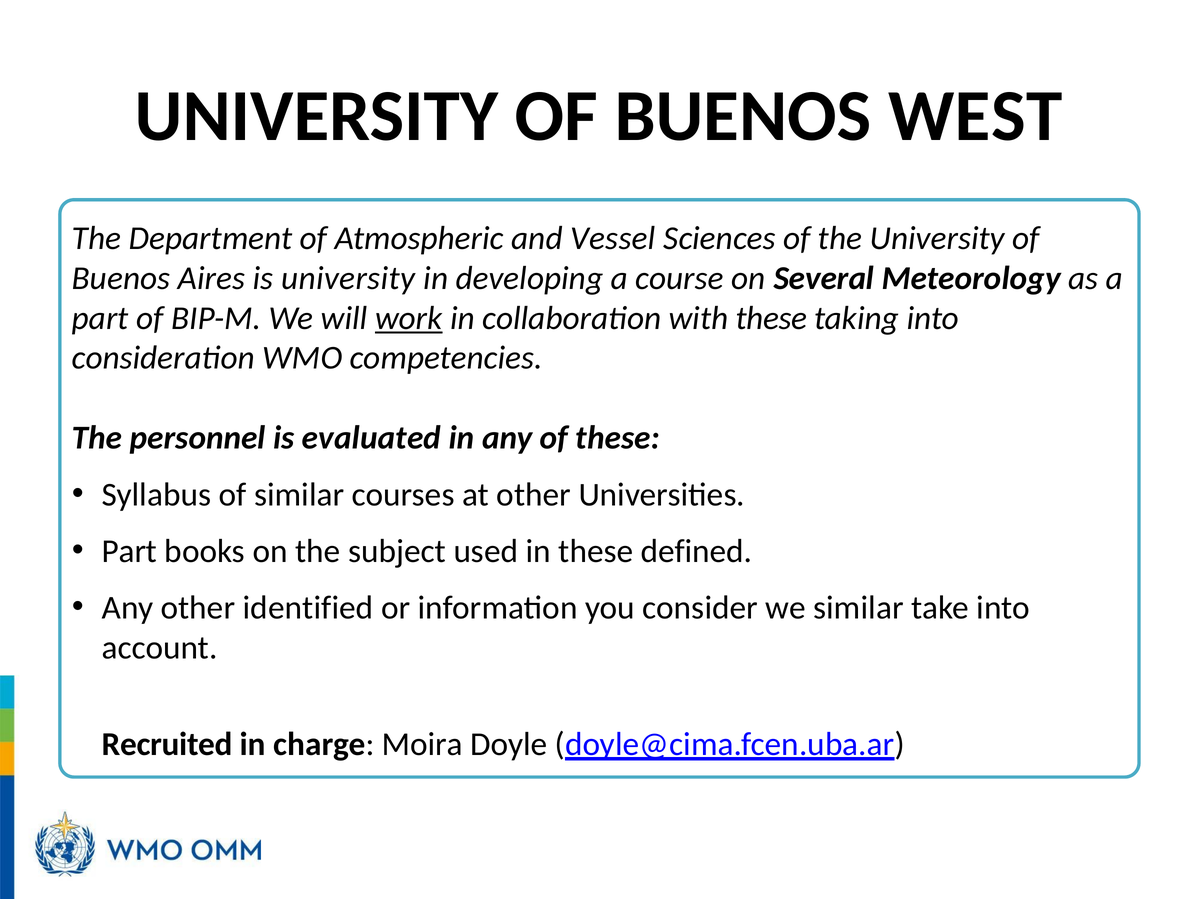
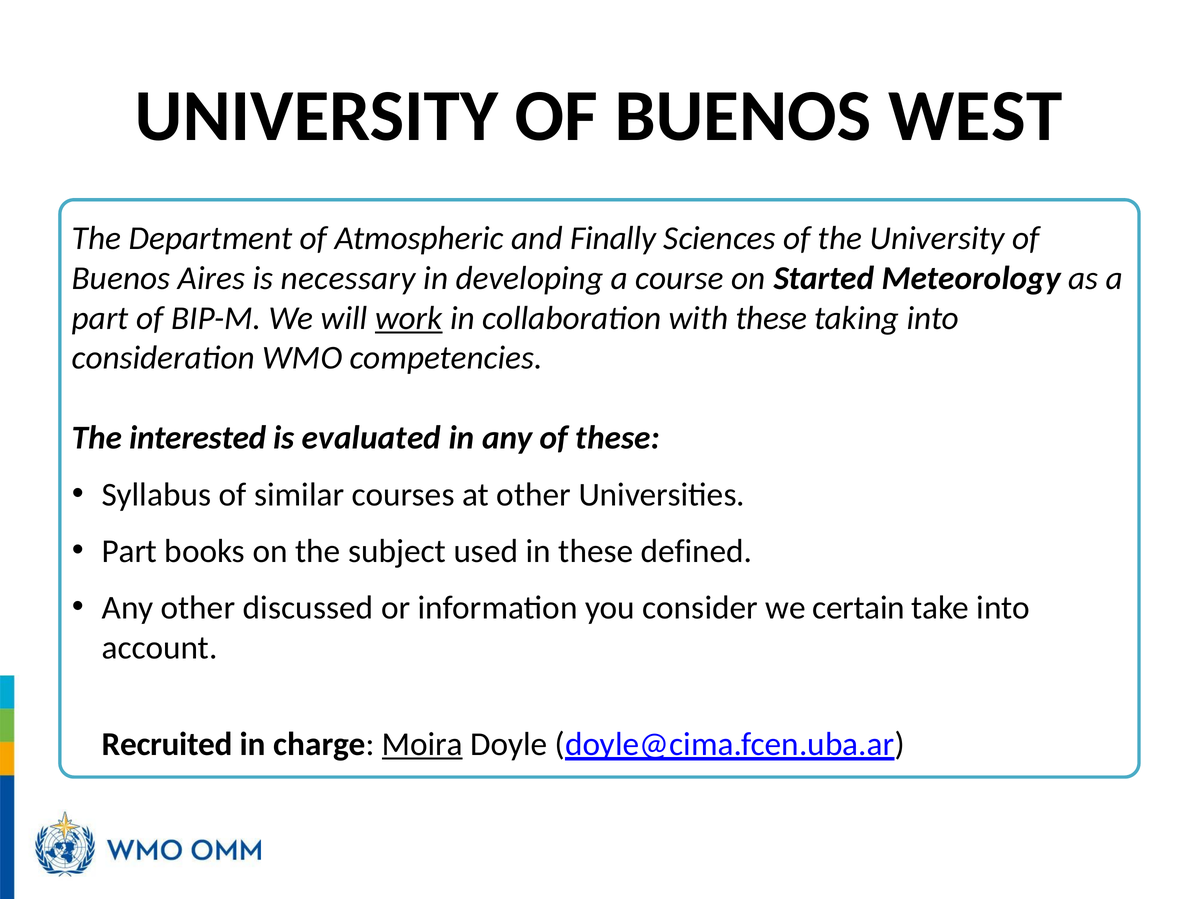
Vessel: Vessel -> Finally
is university: university -> necessary
Several: Several -> Started
personnel: personnel -> interested
identified: identified -> discussed
we similar: similar -> certain
Moira underline: none -> present
